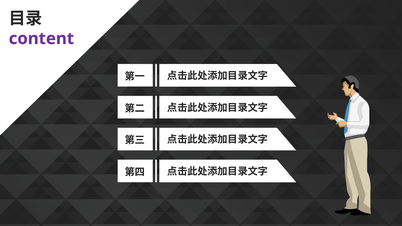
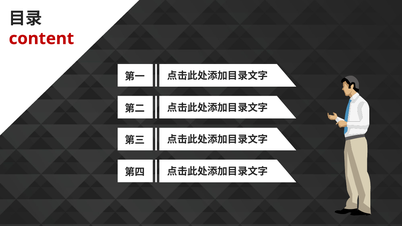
content colour: purple -> red
